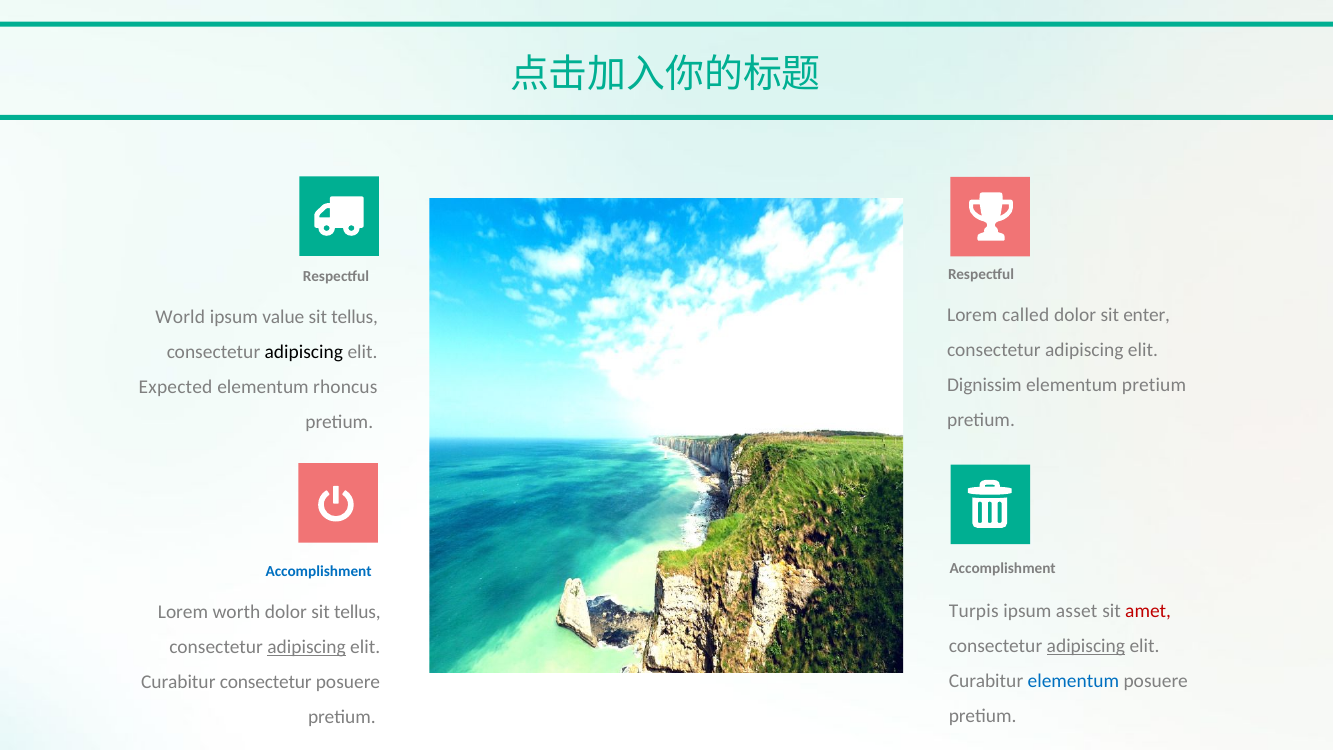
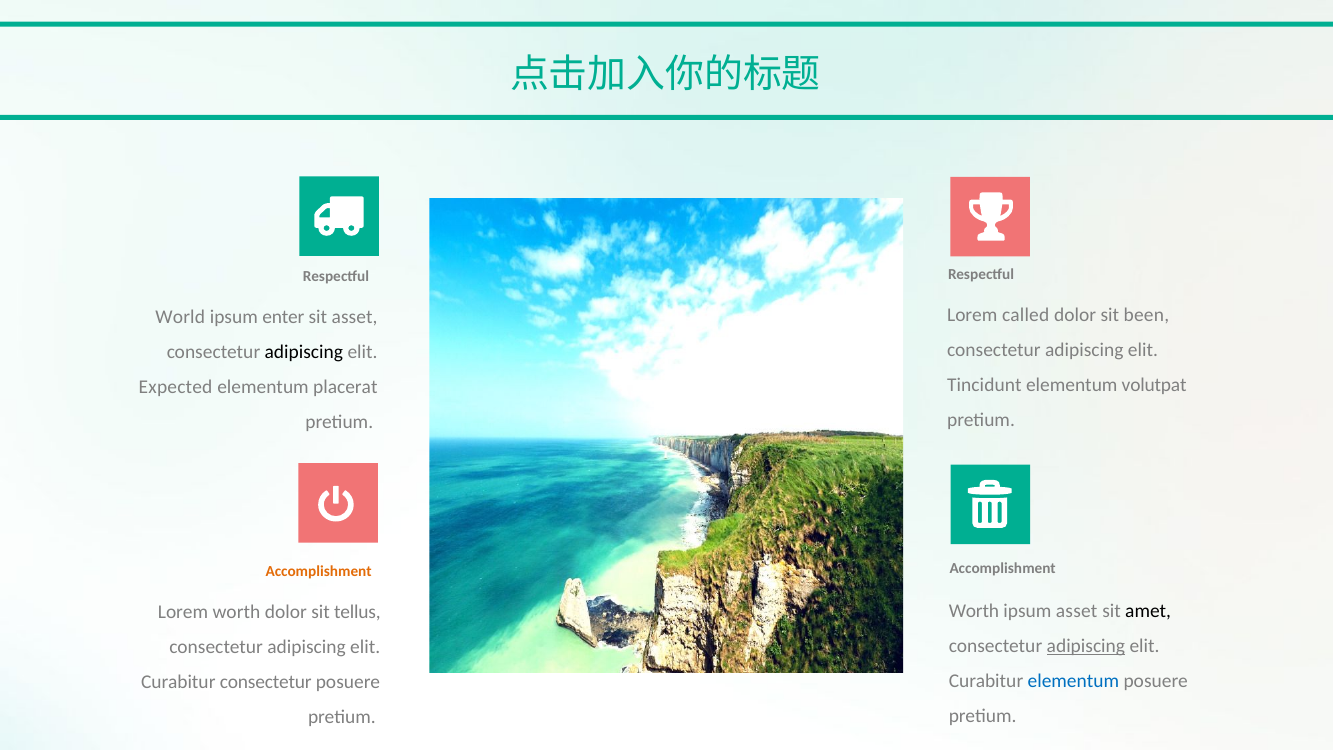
enter: enter -> been
value: value -> enter
tellus at (355, 317): tellus -> asset
Dignissim: Dignissim -> Tincidunt
elementum pretium: pretium -> volutpat
rhoncus: rhoncus -> placerat
Accomplishment at (319, 571) colour: blue -> orange
Turpis at (974, 611): Turpis -> Worth
amet colour: red -> black
adipiscing at (306, 647) underline: present -> none
